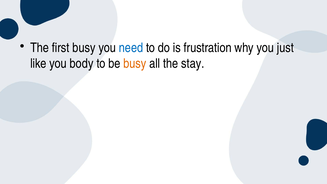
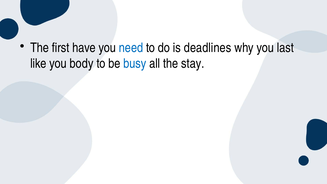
first busy: busy -> have
frustration: frustration -> deadlines
just: just -> last
busy at (135, 64) colour: orange -> blue
